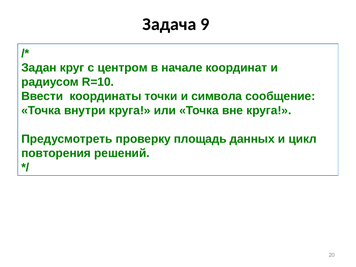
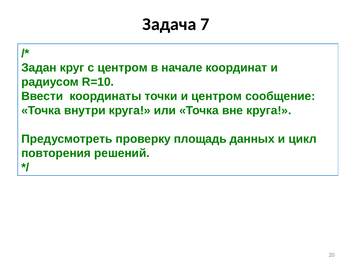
9: 9 -> 7
и символа: символа -> центром
